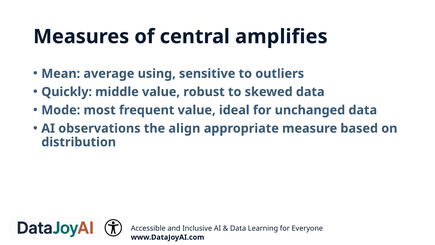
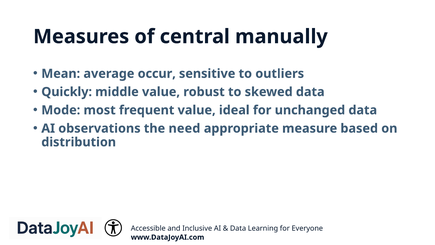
amplifies: amplifies -> manually
using: using -> occur
align: align -> need
